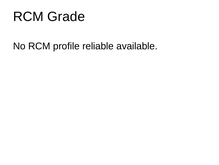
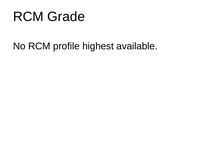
reliable: reliable -> highest
